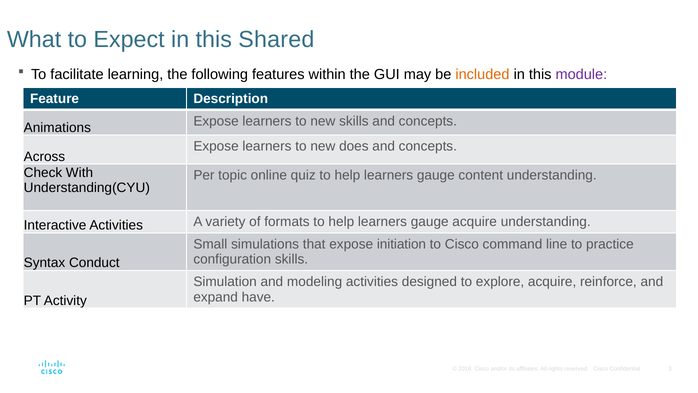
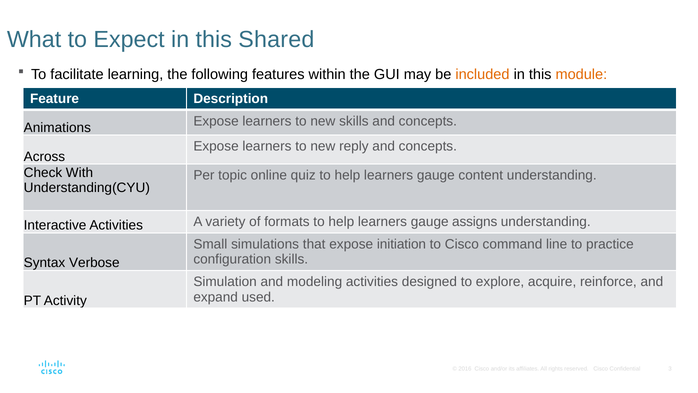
module colour: purple -> orange
does: does -> reply
gauge acquire: acquire -> assigns
Conduct: Conduct -> Verbose
have: have -> used
